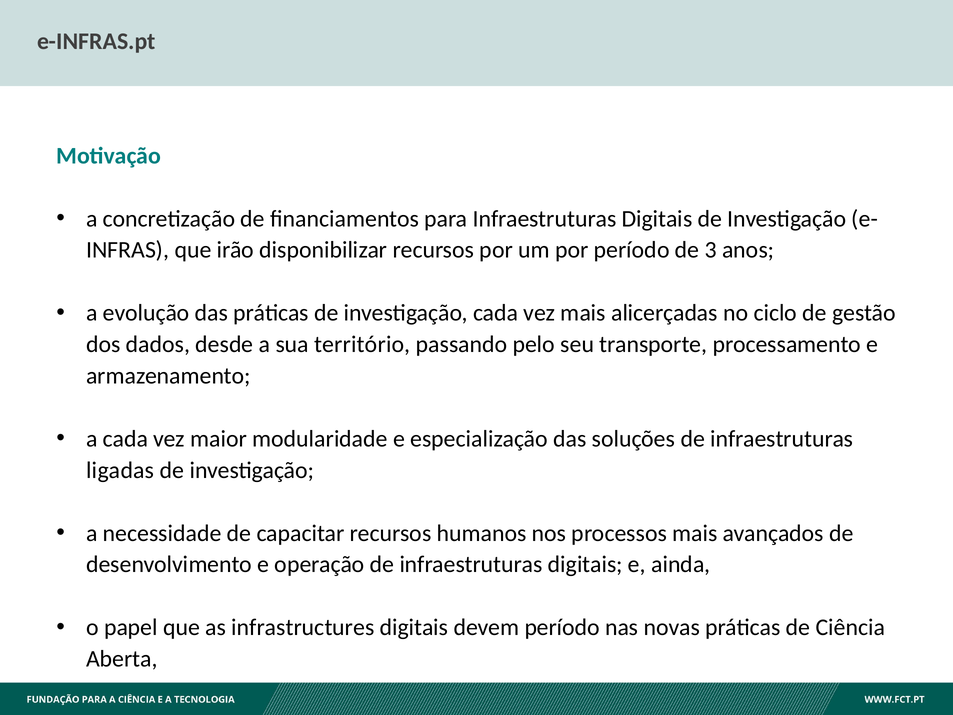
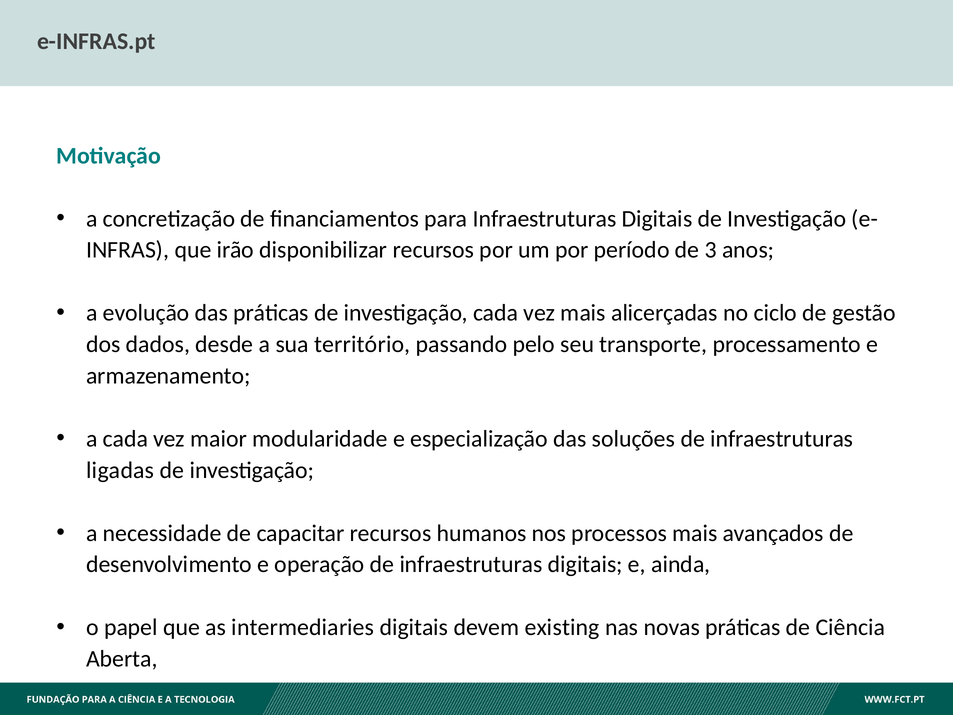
infrastructures: infrastructures -> intermediaries
devem período: período -> existing
